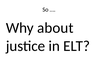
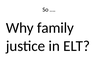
about: about -> family
